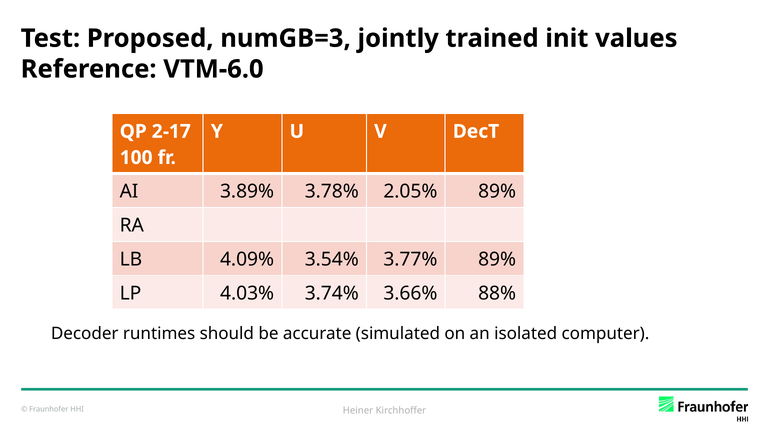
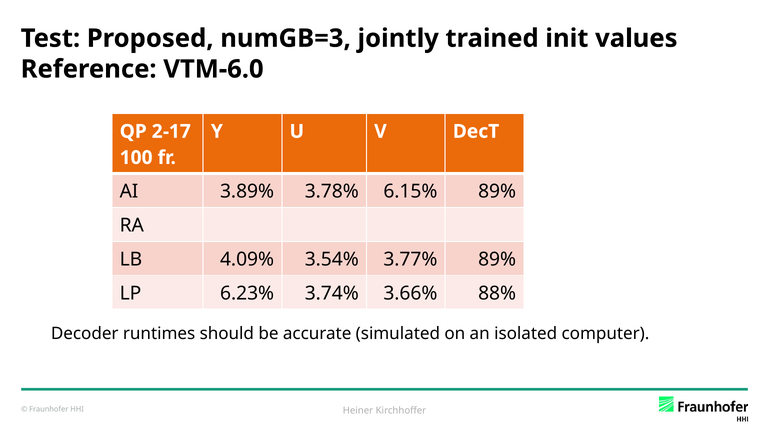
2.05%: 2.05% -> 6.15%
4.03%: 4.03% -> 6.23%
